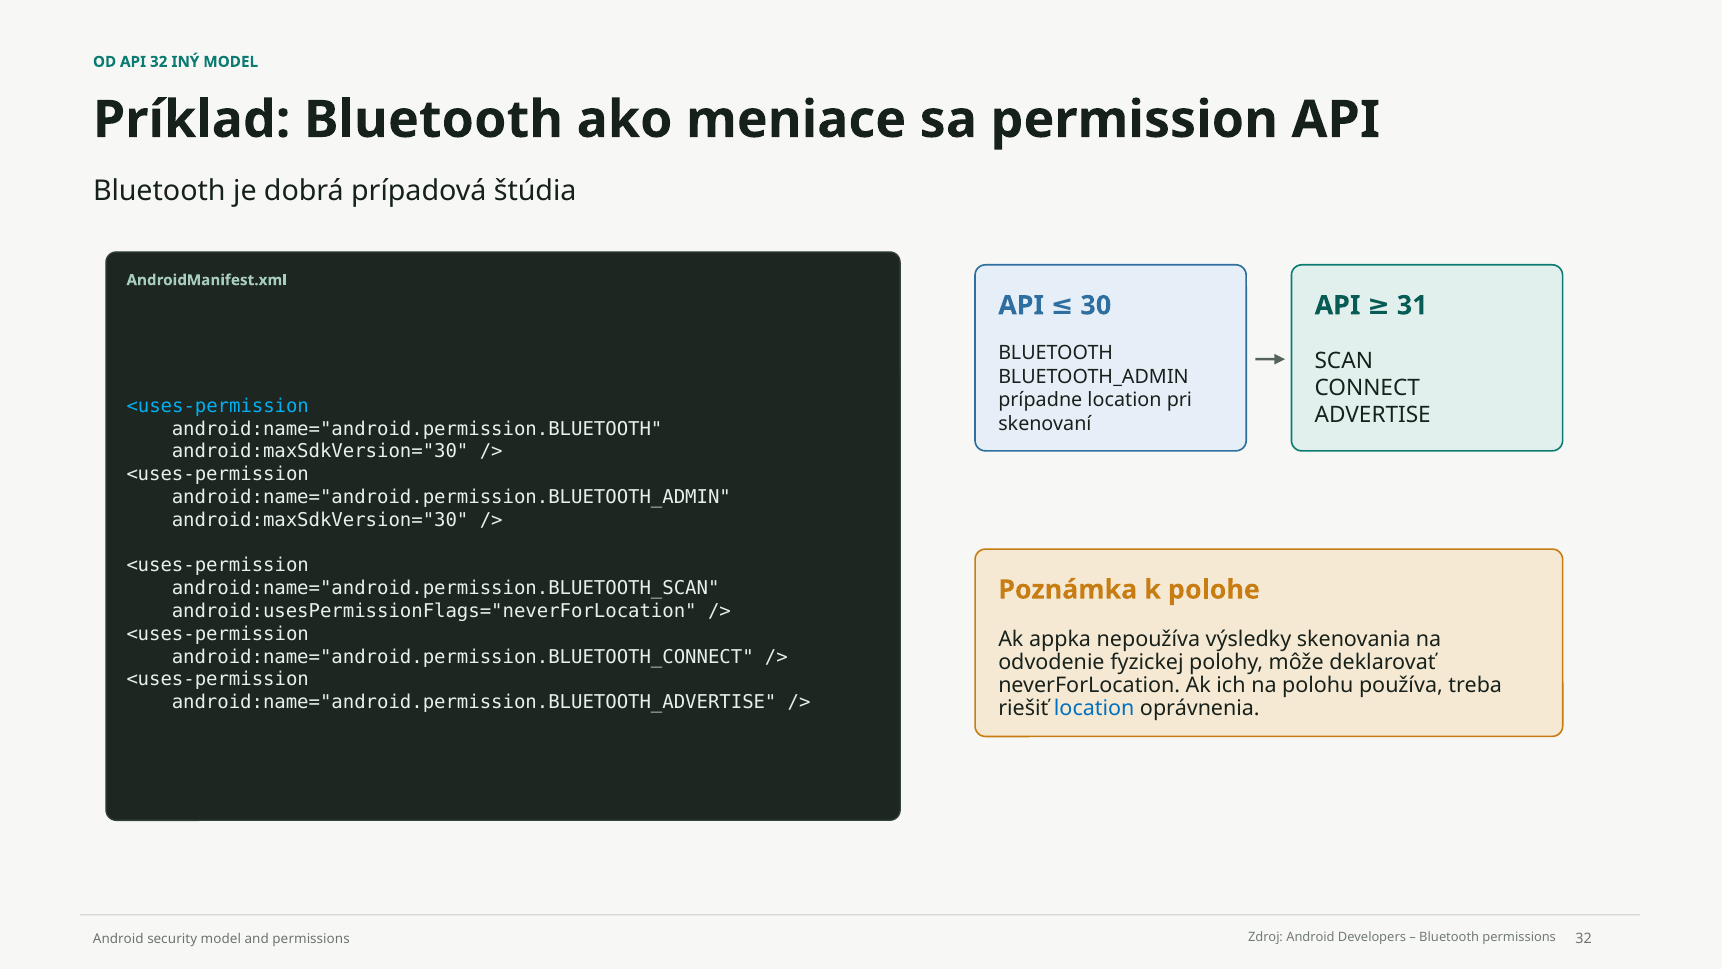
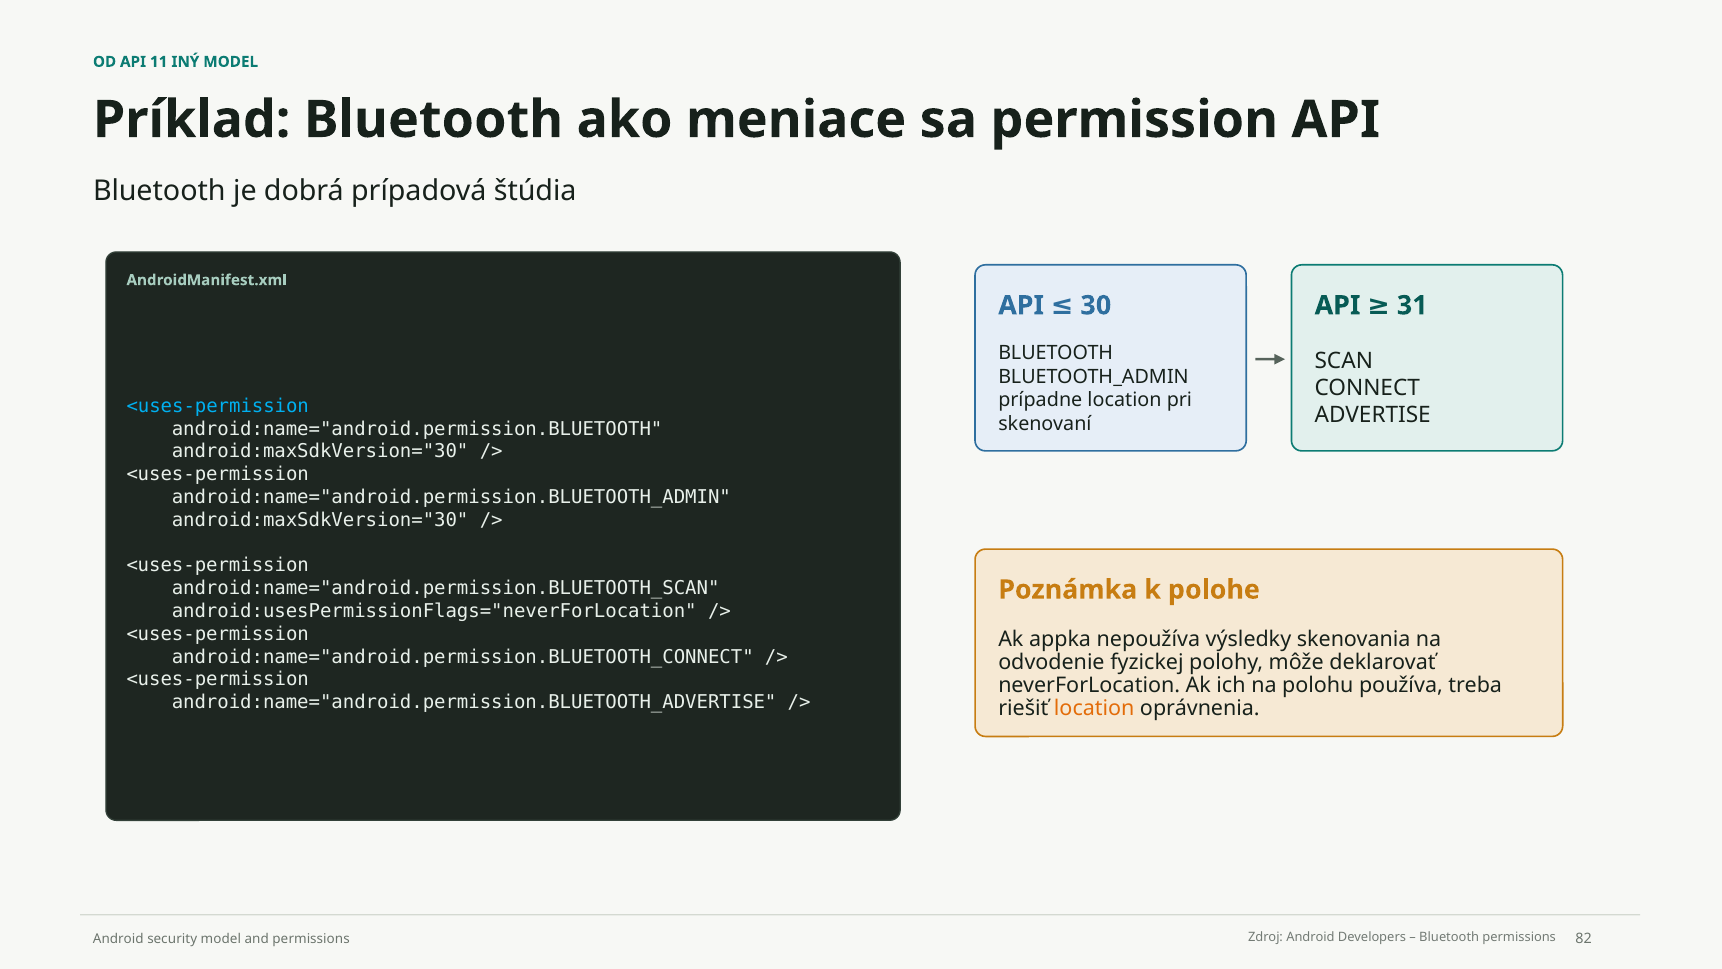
API 32: 32 -> 11
location at (1094, 709) colour: blue -> orange
permissions 32: 32 -> 82
